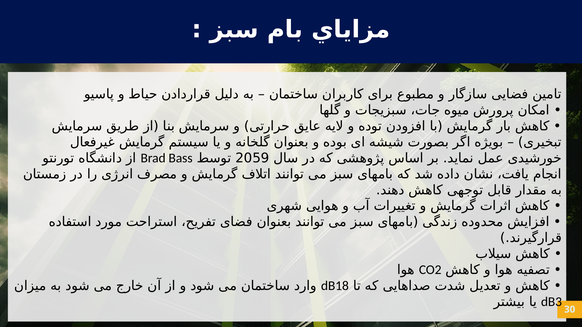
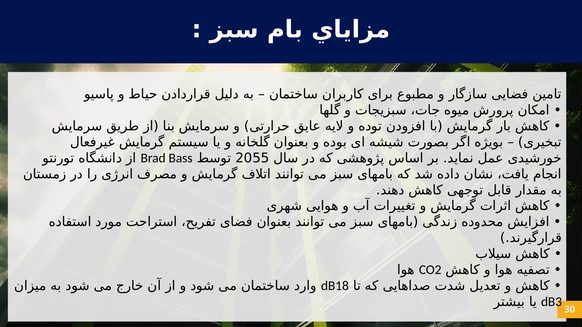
2059: 2059 -> 2055
